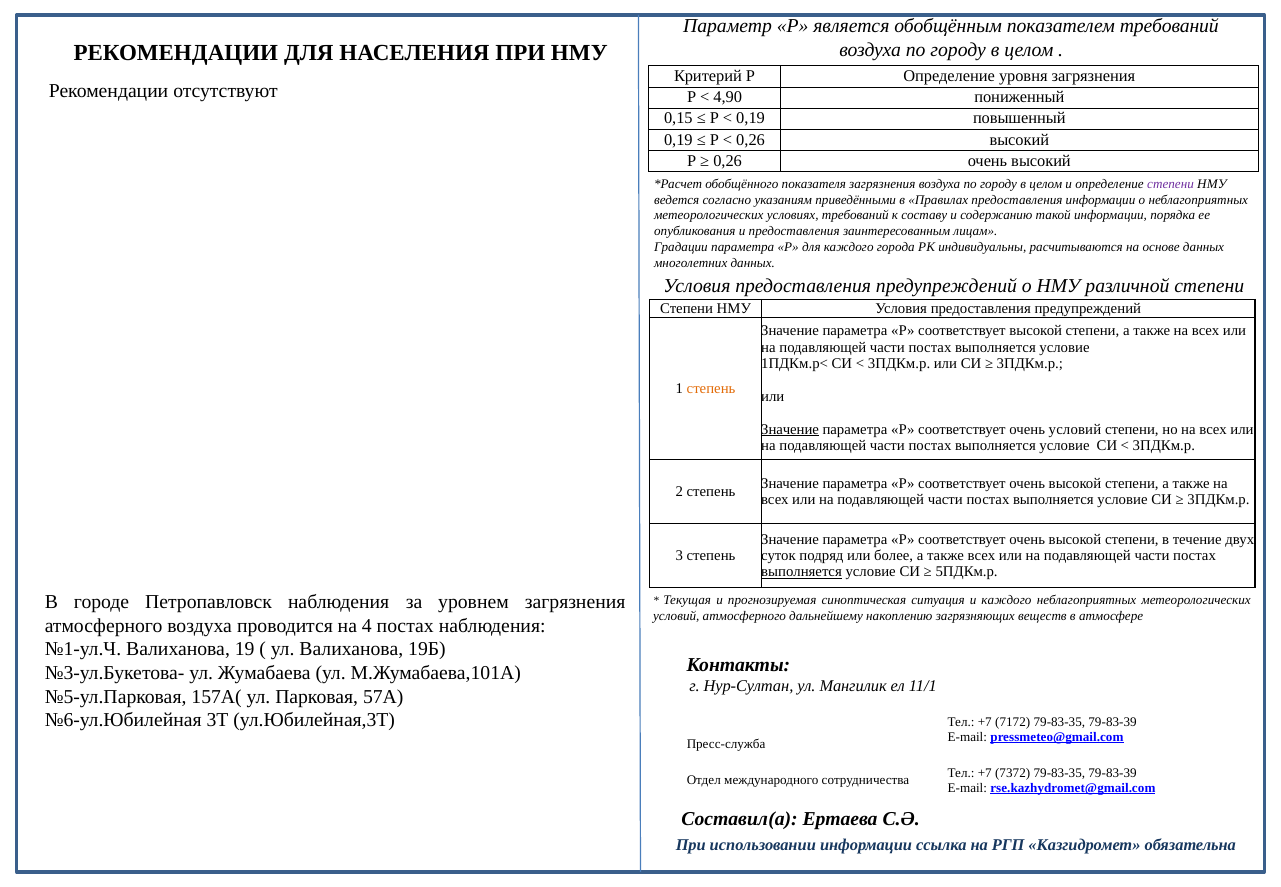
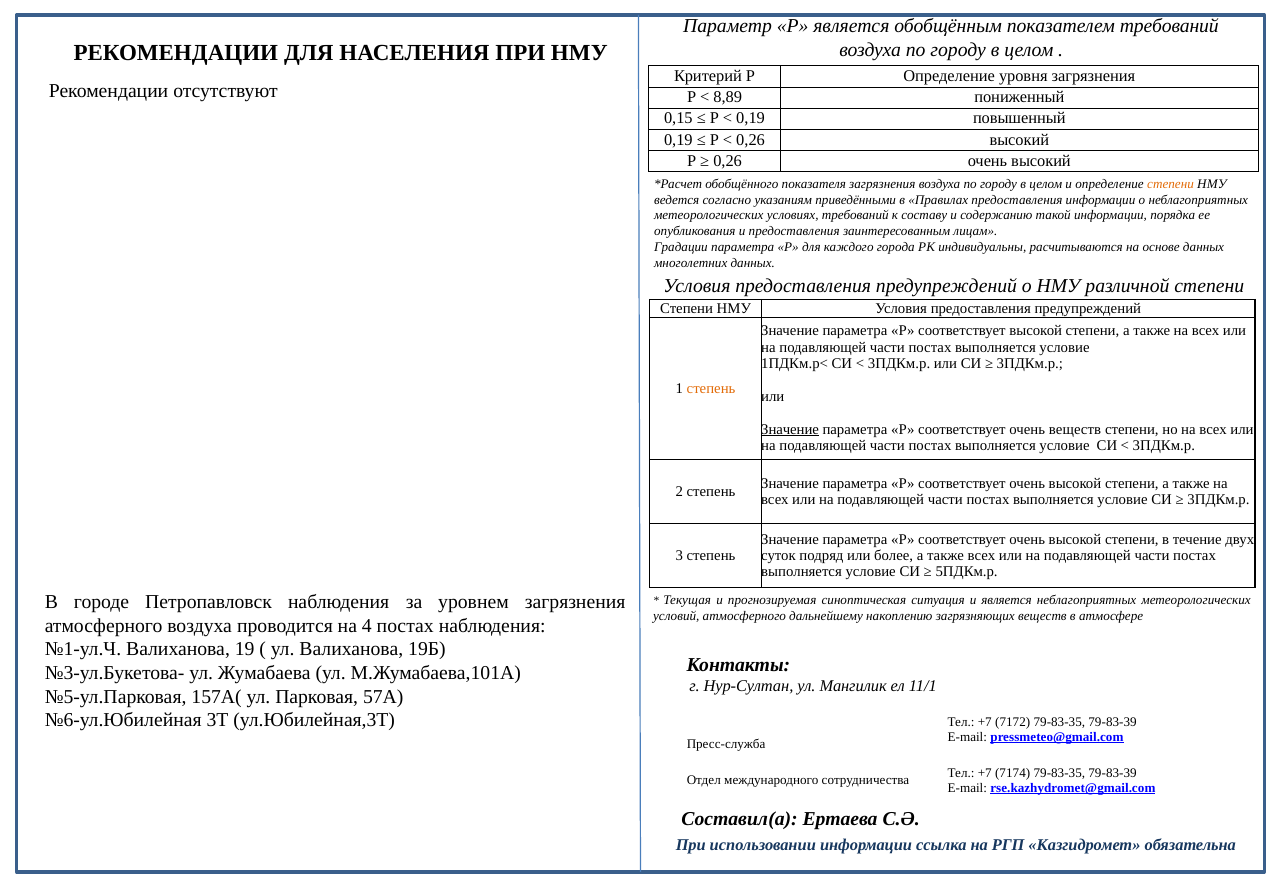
4,90: 4,90 -> 8,89
степени at (1171, 184) colour: purple -> orange
очень условий: условий -> веществ
выполняется at (802, 572) underline: present -> none
и каждого: каждого -> является
7372: 7372 -> 7174
